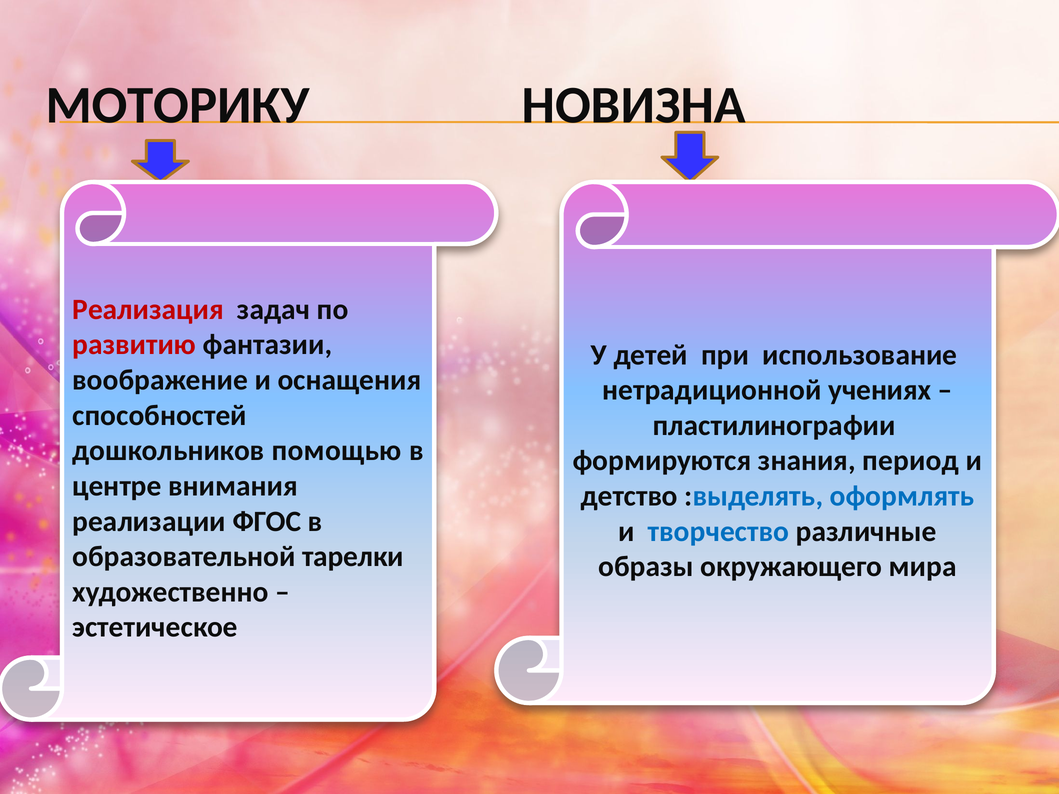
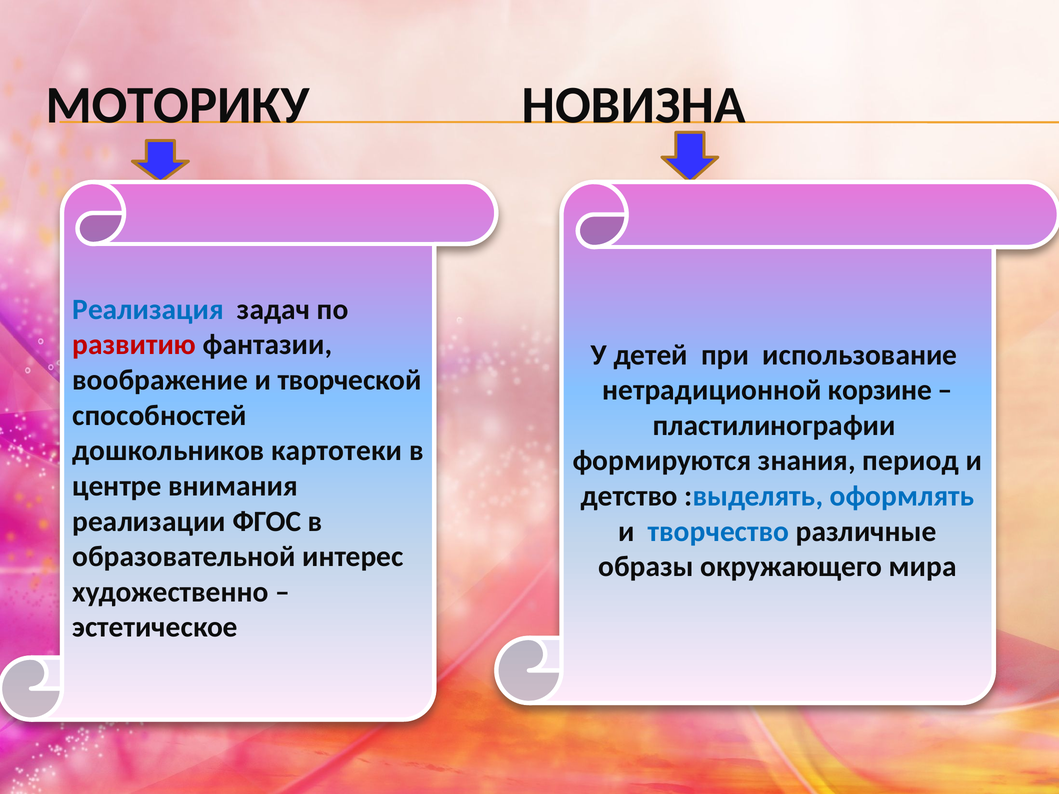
Реализация colour: red -> blue
оснащения: оснащения -> творческой
учениях: учениях -> корзине
помощью: помощью -> картотеки
тарелки: тарелки -> интерес
